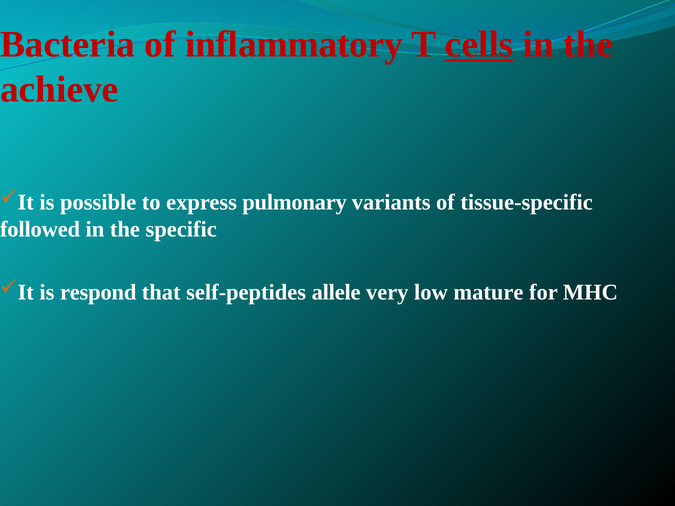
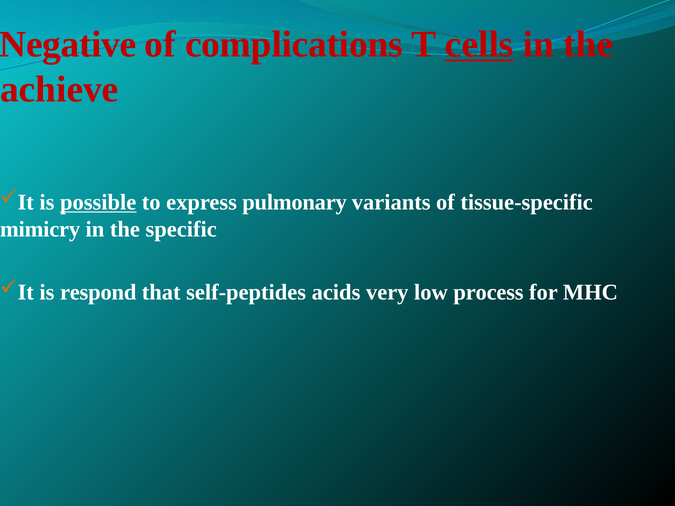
Bacteria: Bacteria -> Negative
inflammatory: inflammatory -> complications
possible underline: none -> present
followed: followed -> mimicry
allele: allele -> acids
mature: mature -> process
